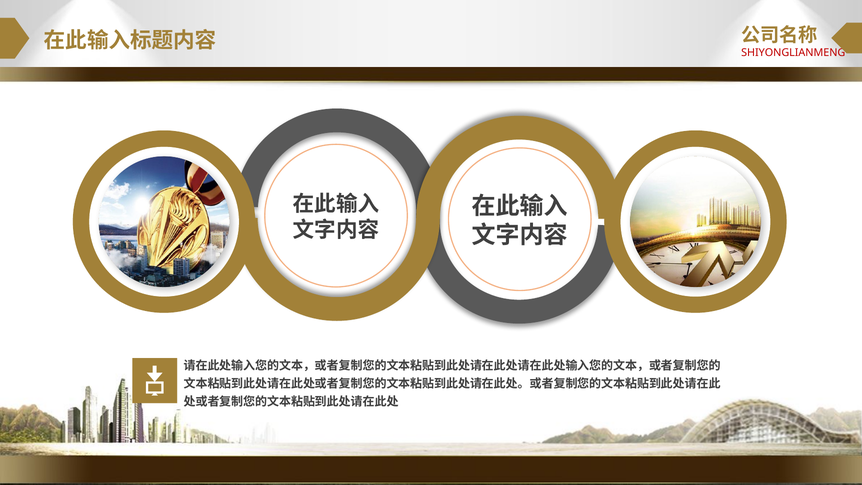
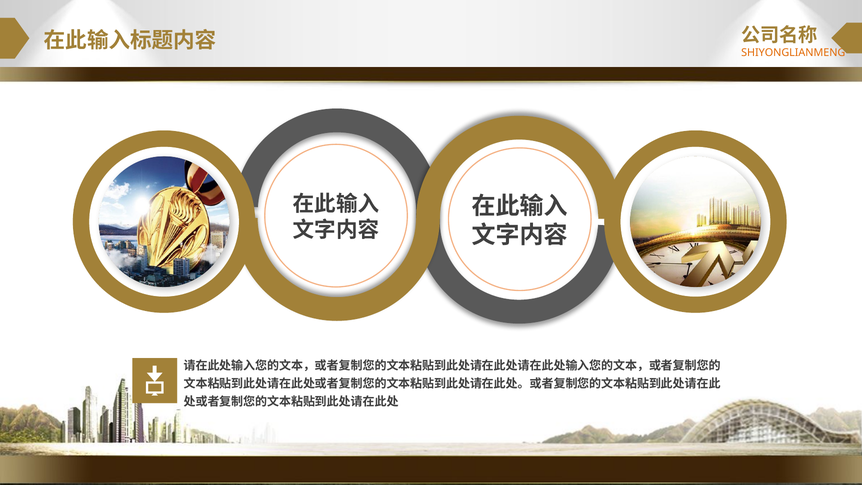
SHIYONGLIANMENG colour: red -> orange
